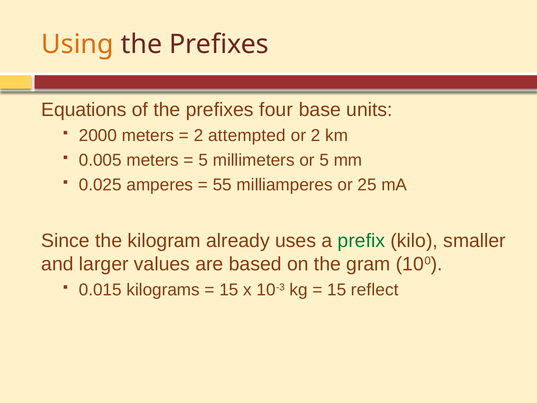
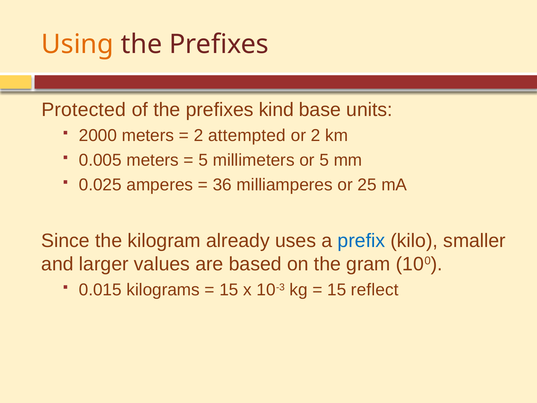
Equations: Equations -> Protected
four: four -> kind
55: 55 -> 36
prefix colour: green -> blue
